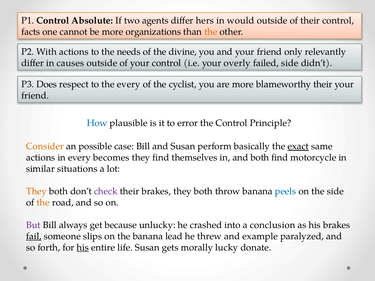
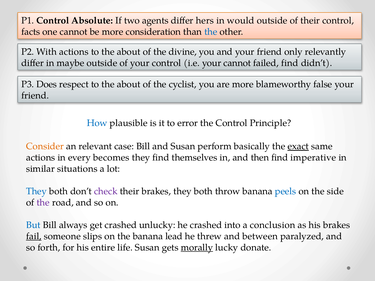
organizations: organizations -> consideration
the at (211, 32) colour: orange -> blue
needs at (129, 52): needs -> about
causes: causes -> maybe
your overly: overly -> cannot
failed side: side -> find
respect to the every: every -> about
blameworthy their: their -> false
possible: possible -> relevant
and both: both -> then
motorcycle: motorcycle -> imperative
They at (36, 191) colour: orange -> blue
the at (43, 203) colour: orange -> purple
But colour: purple -> blue
get because: because -> crashed
example: example -> between
his at (83, 248) underline: present -> none
morally underline: none -> present
